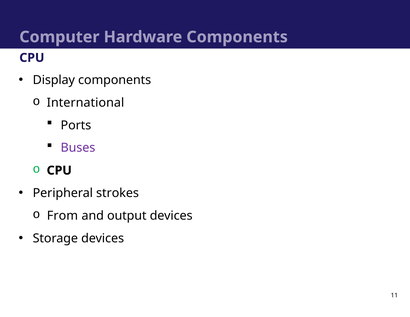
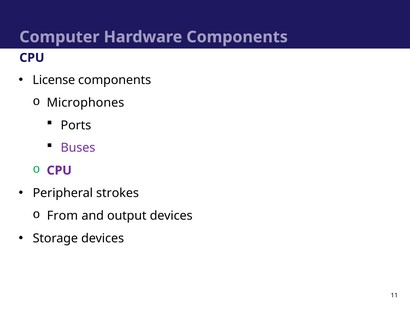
Display: Display -> License
International: International -> Microphones
CPU at (59, 170) colour: black -> purple
